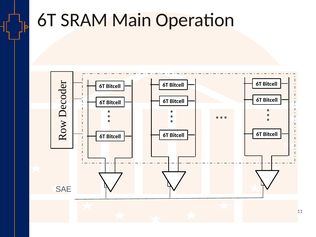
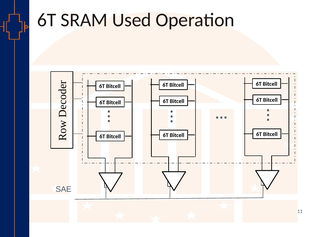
Main: Main -> Used
